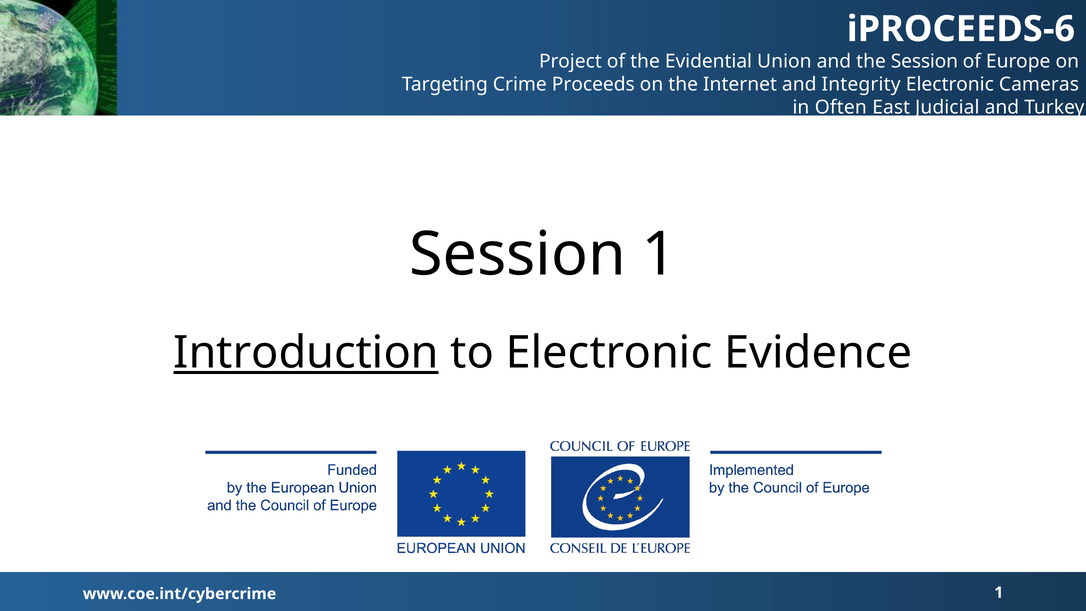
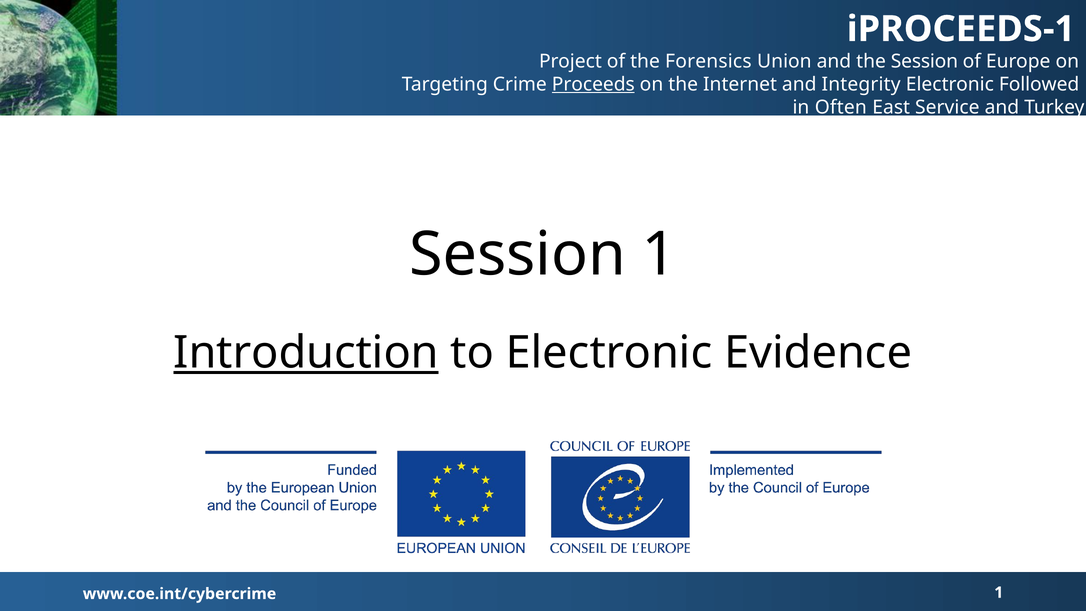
iPROCEEDS-6: iPROCEEDS-6 -> iPROCEEDS-1
Evidential: Evidential -> Forensics
Proceeds underline: none -> present
Cameras: Cameras -> Followed
Judicial: Judicial -> Service
